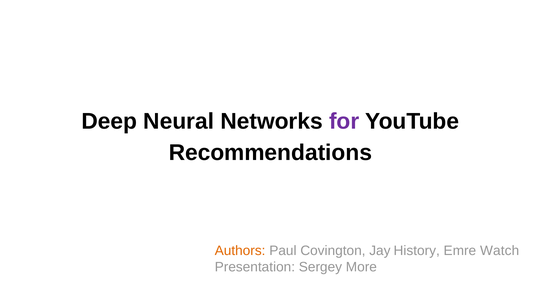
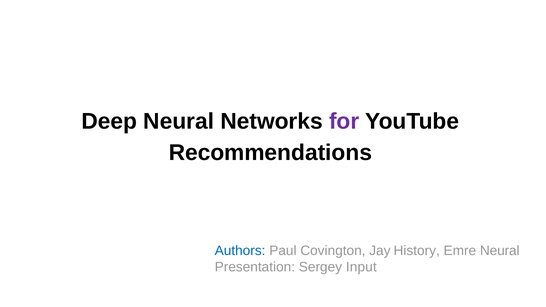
Authors colour: orange -> blue
Emre Watch: Watch -> Neural
More: More -> Input
